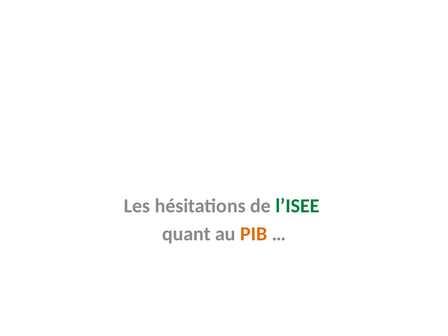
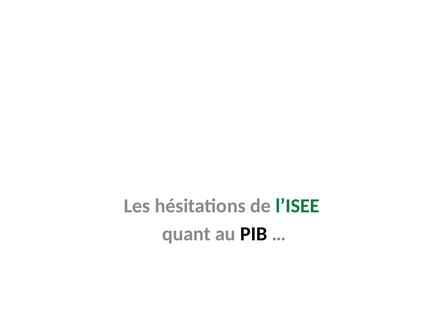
PIB colour: orange -> black
